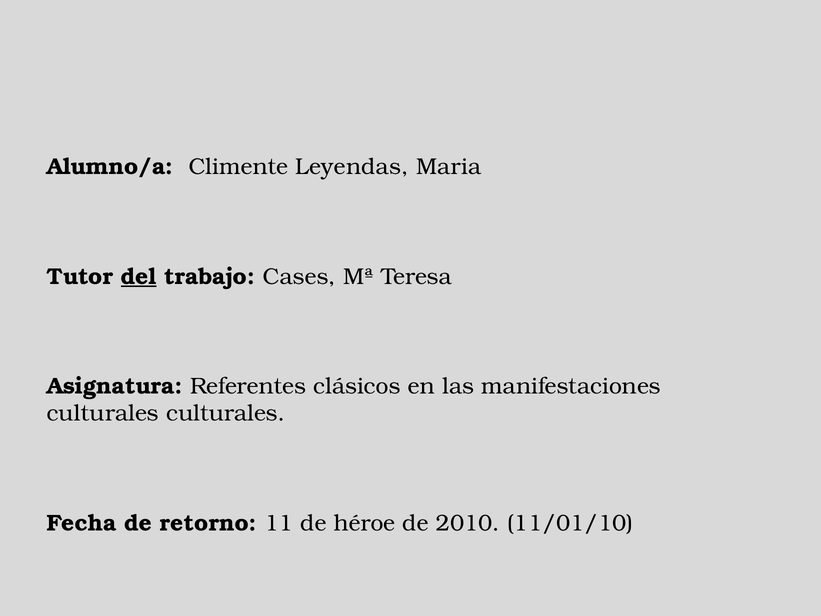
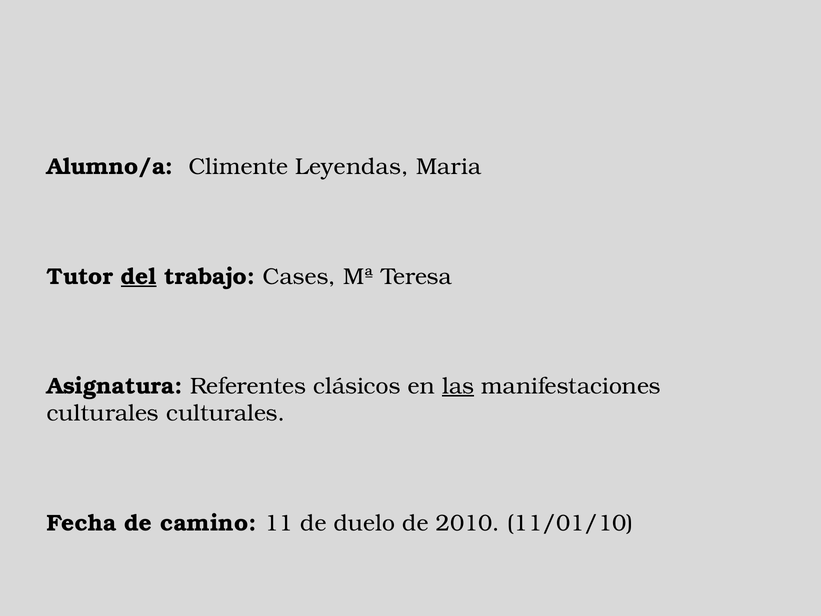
las underline: none -> present
retorno: retorno -> camino
héroe: héroe -> duelo
